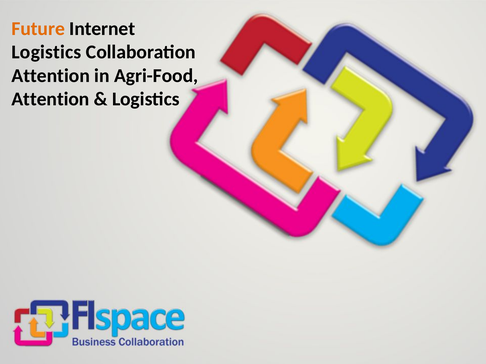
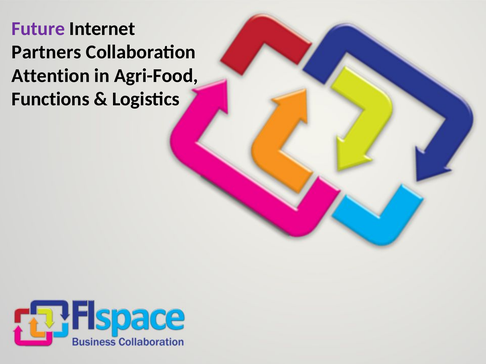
Future colour: orange -> purple
Logistics at (46, 52): Logistics -> Partners
Attention at (50, 99): Attention -> Functions
